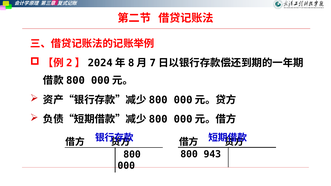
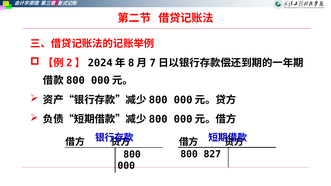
943: 943 -> 827
